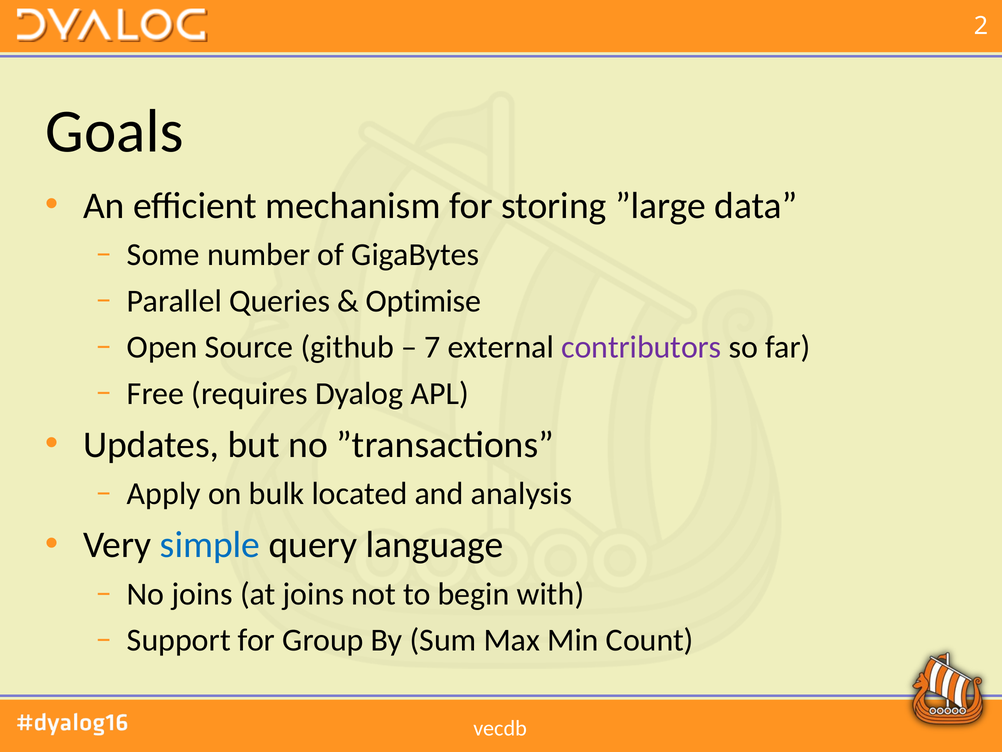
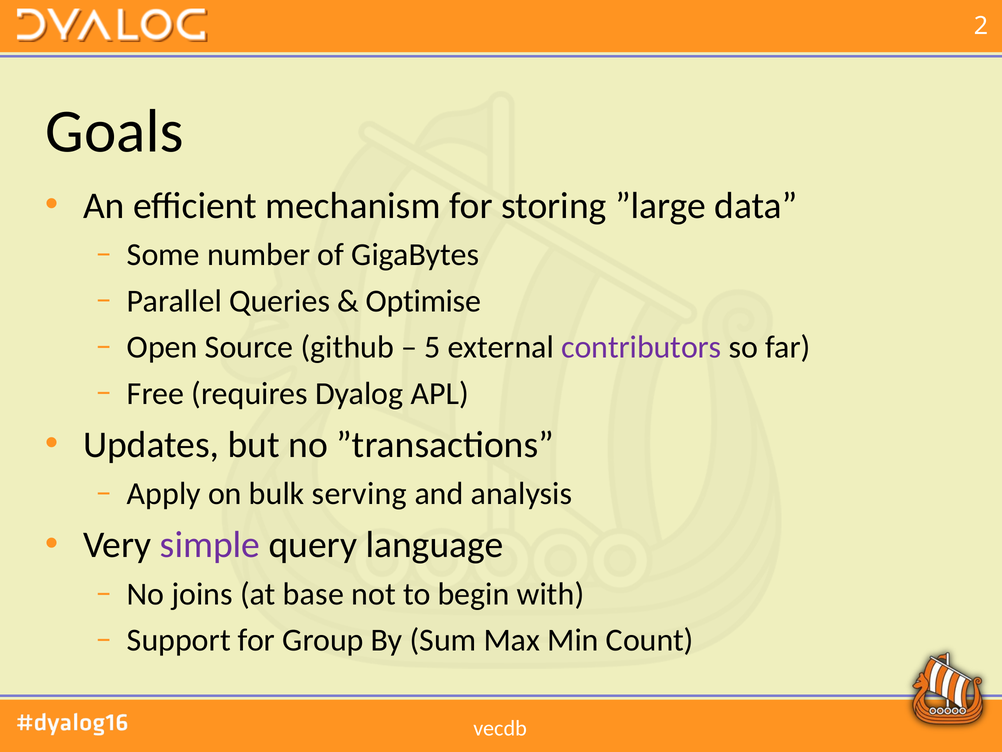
7: 7 -> 5
located: located -> serving
simple colour: blue -> purple
at joins: joins -> base
